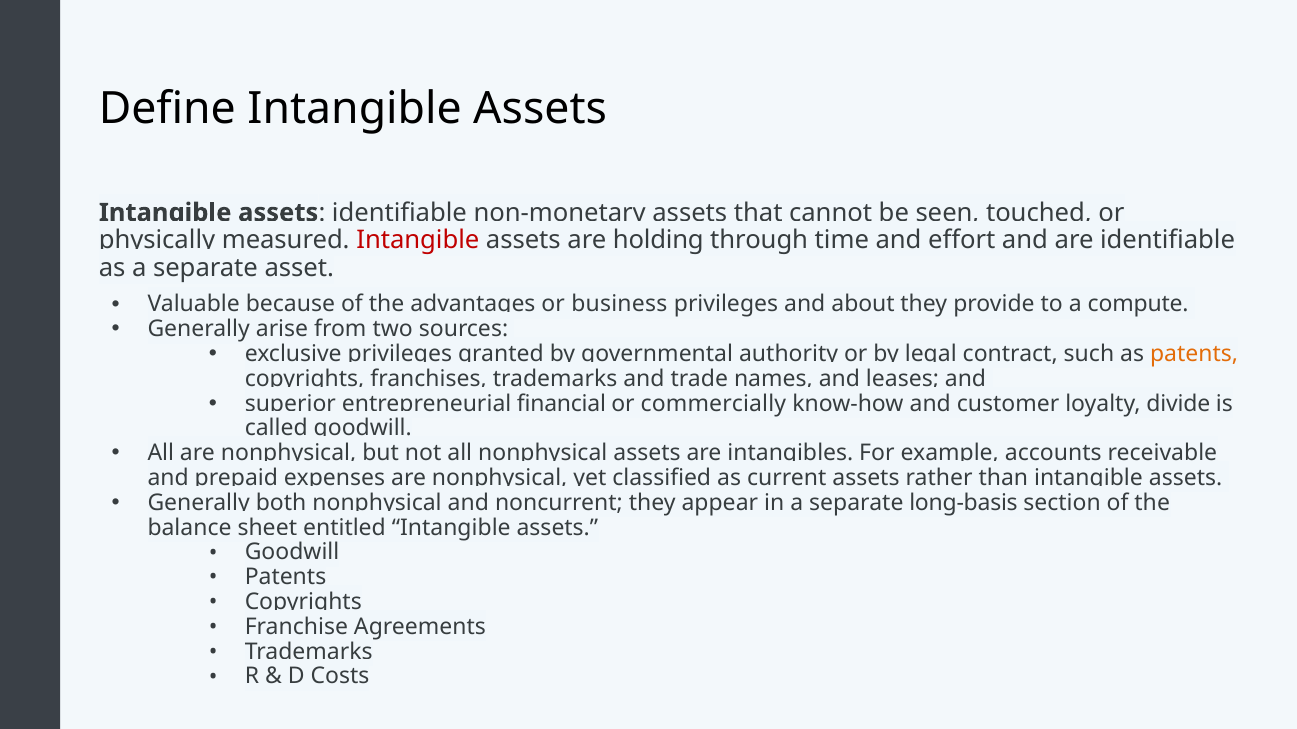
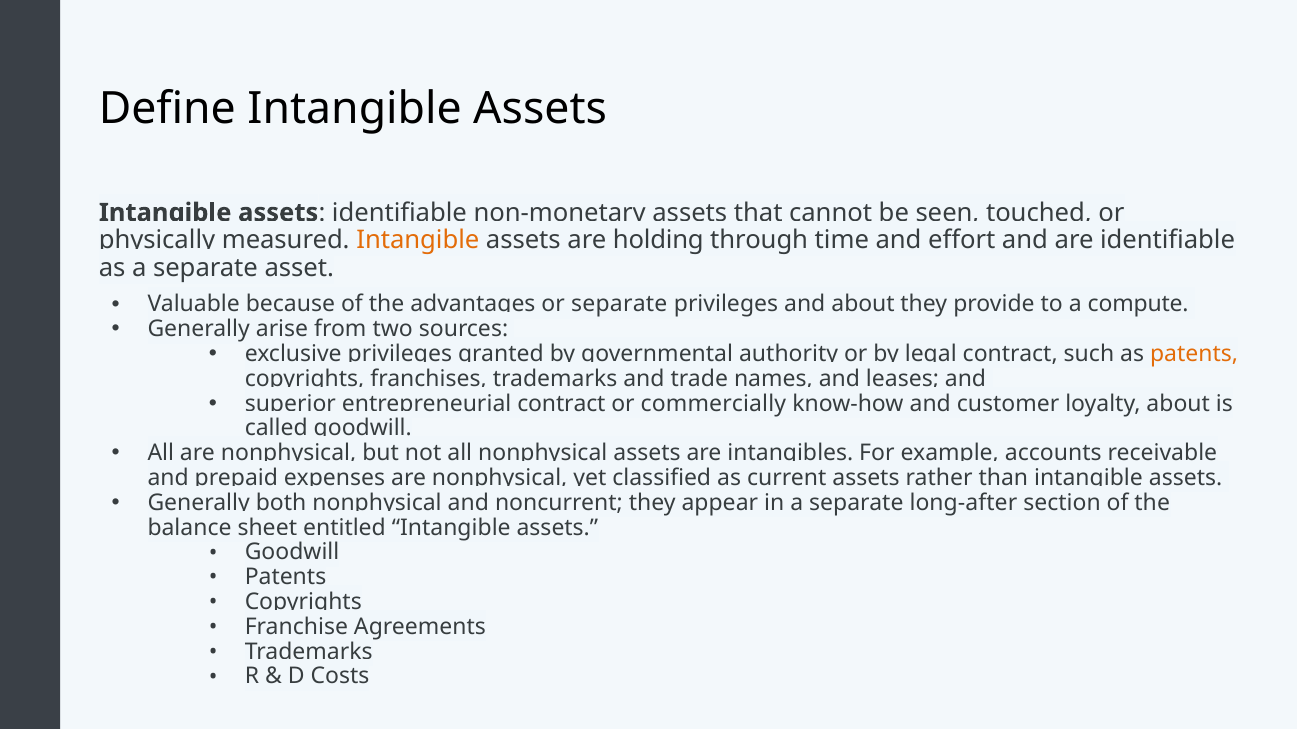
Intangible at (418, 241) colour: red -> orange
or business: business -> separate
financial at (561, 404): financial -> contract
loyalty divide: divide -> about
long-basis: long-basis -> long-after
